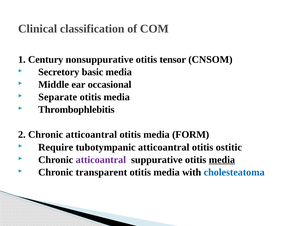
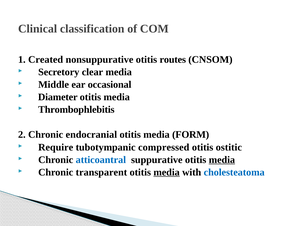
Century: Century -> Created
tensor: tensor -> routes
basic: basic -> clear
Separate: Separate -> Diameter
2 Chronic atticoantral: atticoantral -> endocranial
tubotympanic atticoantral: atticoantral -> compressed
atticoantral at (101, 160) colour: purple -> blue
media at (167, 173) underline: none -> present
